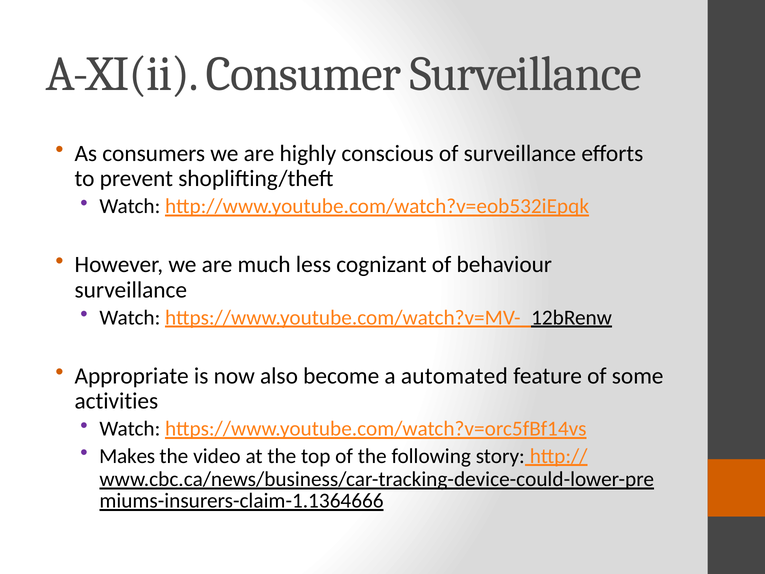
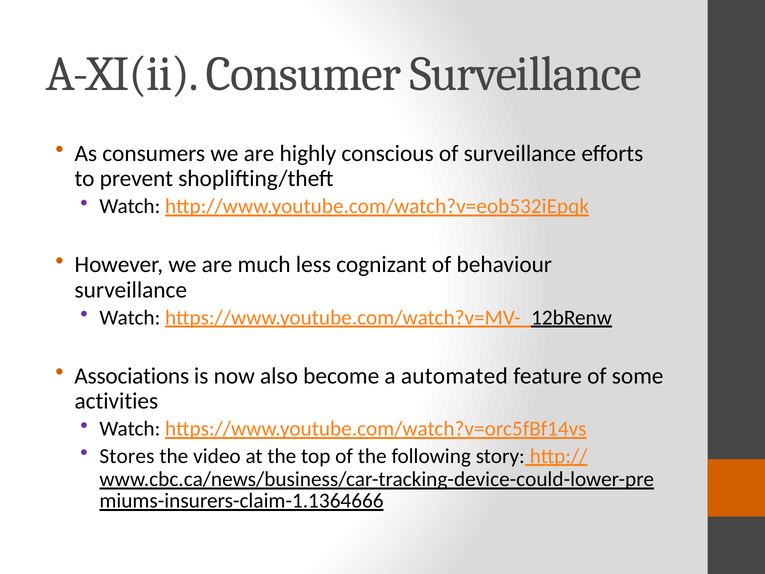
Appropriate: Appropriate -> Associations
Makes: Makes -> Stores
